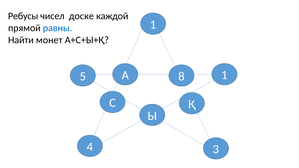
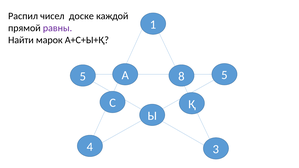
Ребусы: Ребусы -> Распил
равны colour: blue -> purple
монет: монет -> марок
8 1: 1 -> 5
